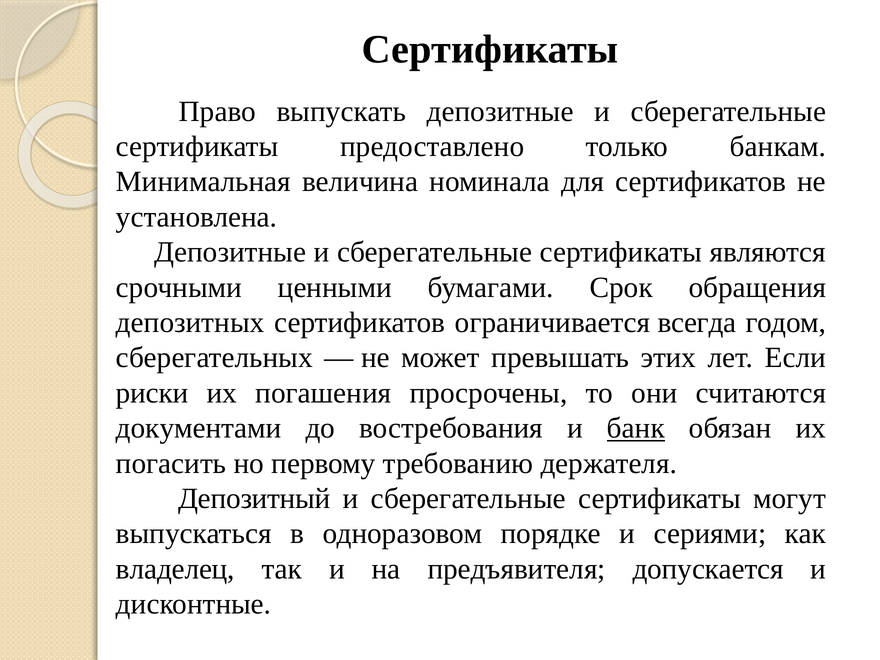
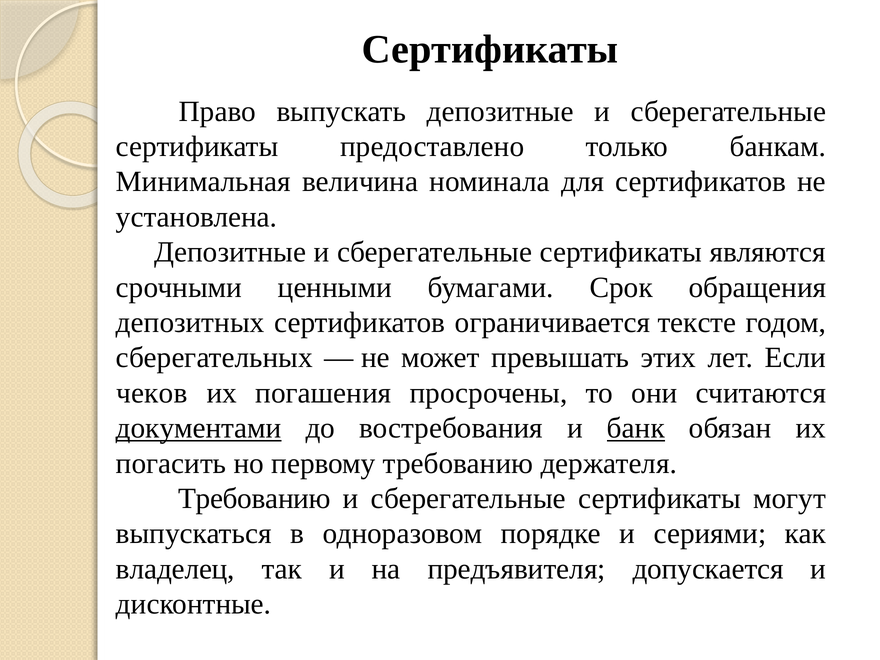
всегда: всегда -> тексте
риски: риски -> чеков
документами underline: none -> present
Депозитный at (254, 499): Депозитный -> Требованию
